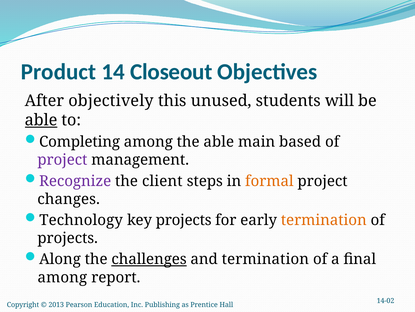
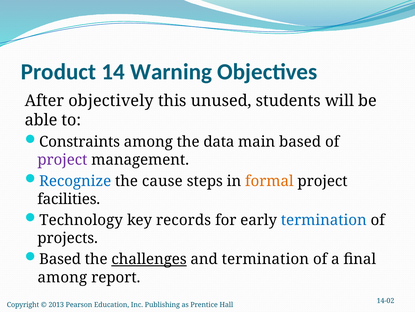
Closeout: Closeout -> Warning
able at (41, 120) underline: present -> none
Completing: Completing -> Constraints
the able: able -> data
Recognize colour: purple -> blue
client: client -> cause
changes: changes -> facilities
key projects: projects -> records
termination at (324, 220) colour: orange -> blue
Along at (60, 259): Along -> Based
